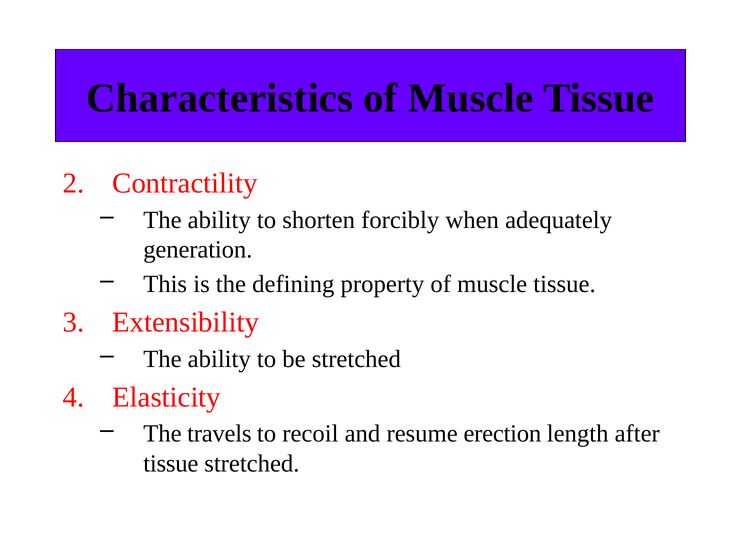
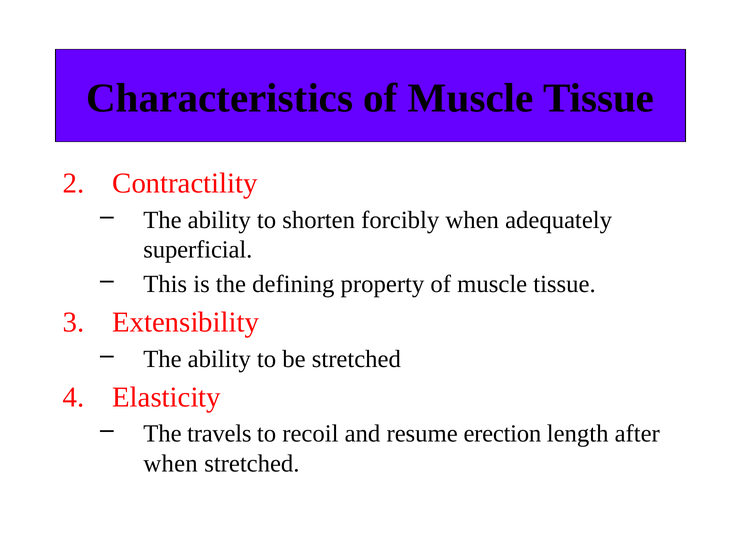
generation: generation -> superficial
tissue at (171, 464): tissue -> when
